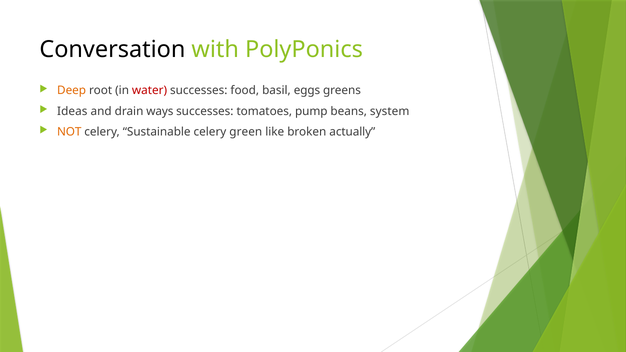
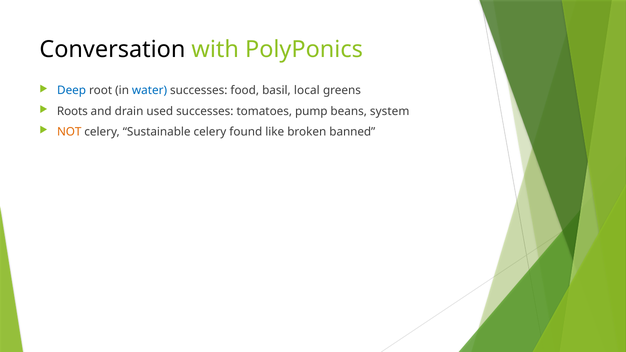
Deep colour: orange -> blue
water colour: red -> blue
eggs: eggs -> local
Ideas: Ideas -> Roots
ways: ways -> used
green: green -> found
actually: actually -> banned
